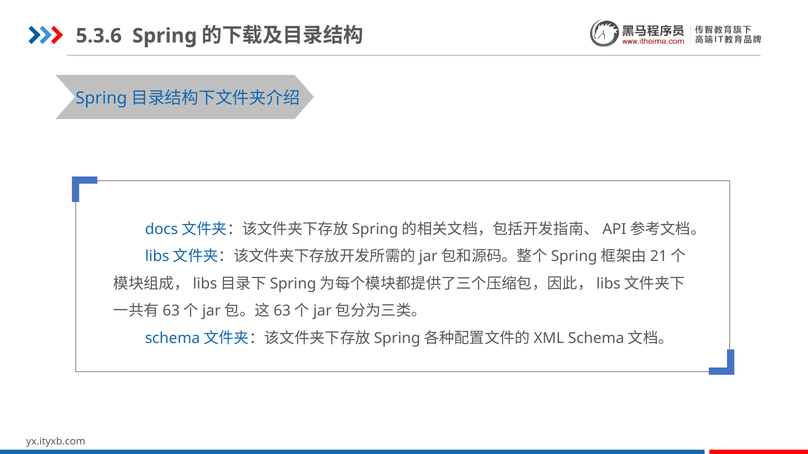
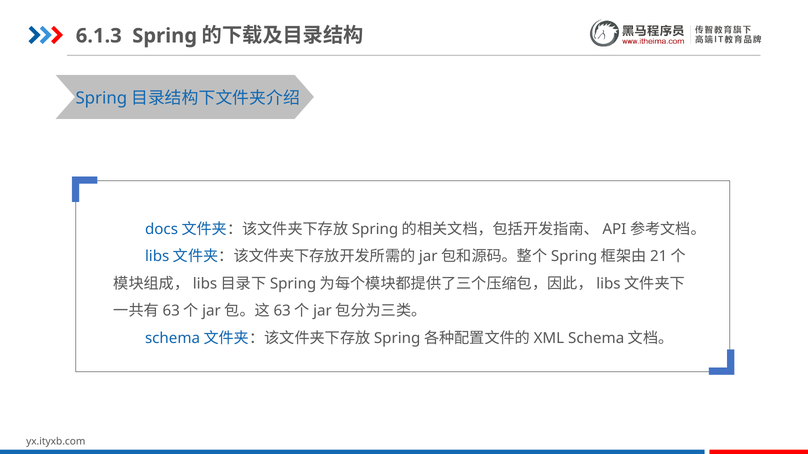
5.3.6: 5.3.6 -> 6.1.3
